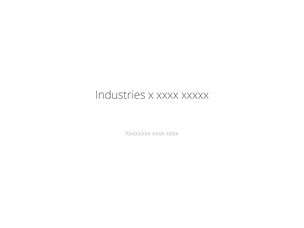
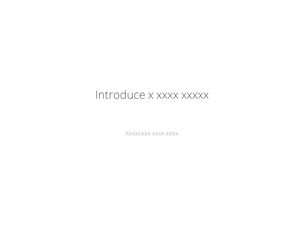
Industries: Industries -> Introduce
